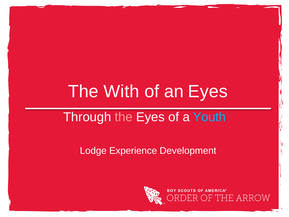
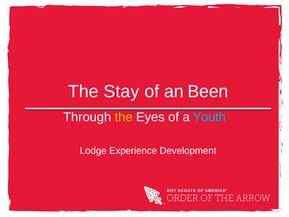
With: With -> Stay
an Eyes: Eyes -> Been
the at (124, 117) colour: pink -> yellow
